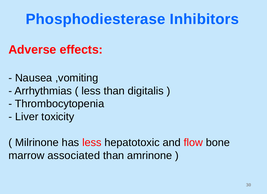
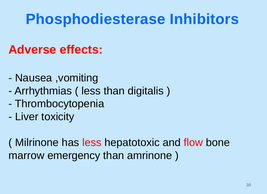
associated: associated -> emergency
